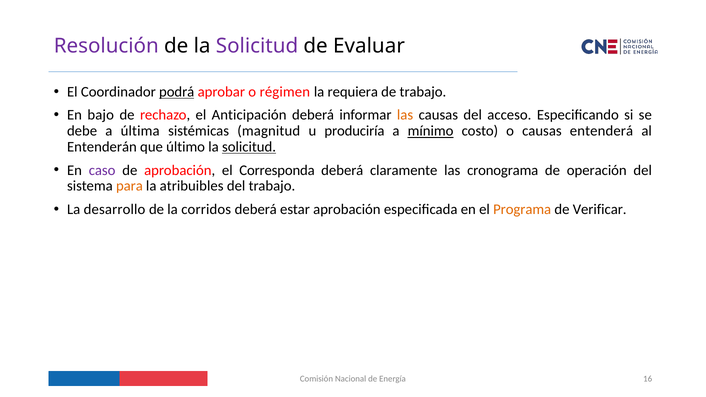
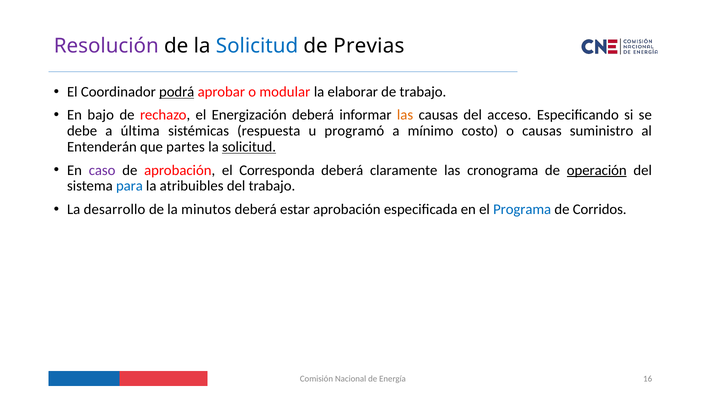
Solicitud at (257, 46) colour: purple -> blue
Evaluar: Evaluar -> Previas
régimen: régimen -> modular
requiera: requiera -> elaborar
Anticipación: Anticipación -> Energización
magnitud: magnitud -> respuesta
produciría: produciría -> programó
mínimo underline: present -> none
entenderá: entenderá -> suministro
último: último -> partes
operación underline: none -> present
para colour: orange -> blue
corridos: corridos -> minutos
Programa colour: orange -> blue
Verificar: Verificar -> Corridos
